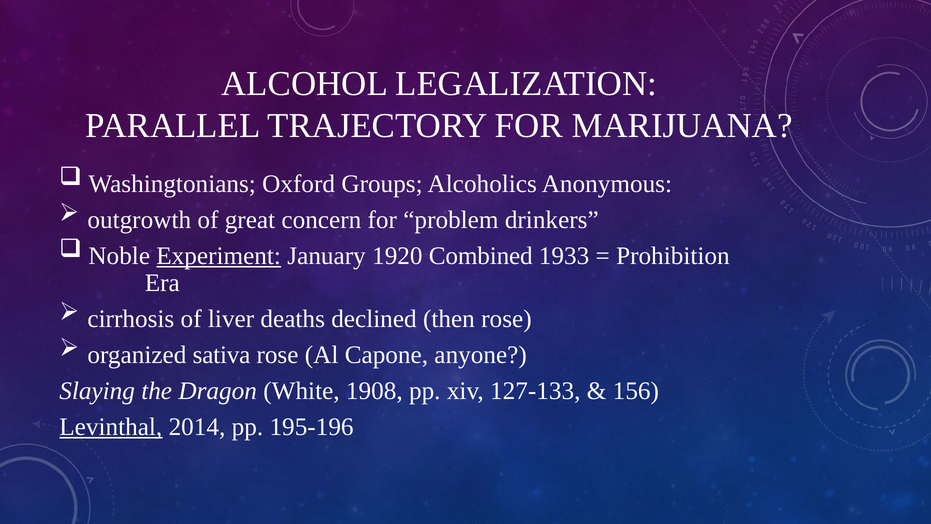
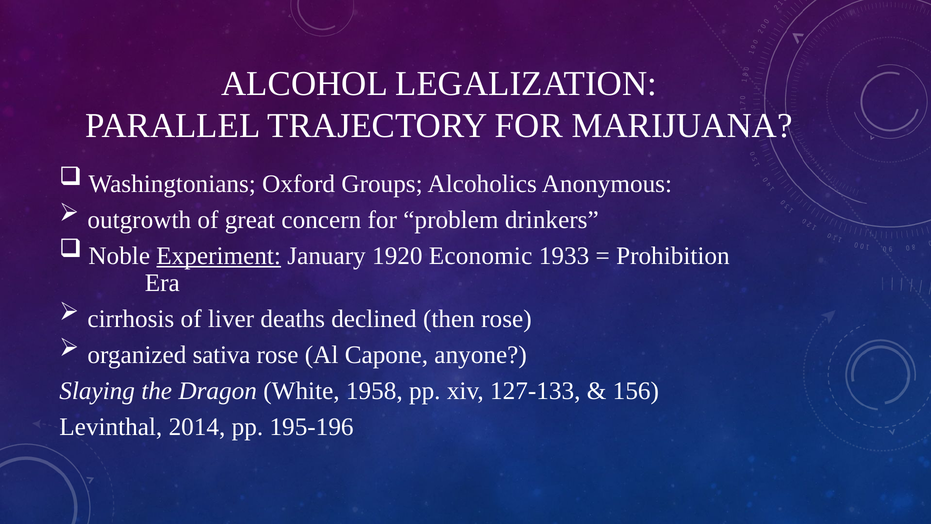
Combined: Combined -> Economic
1908: 1908 -> 1958
Levinthal underline: present -> none
